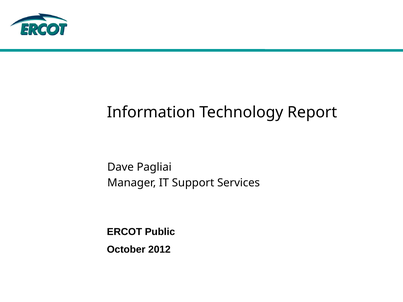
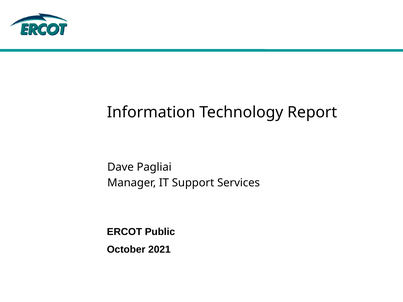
2012: 2012 -> 2021
